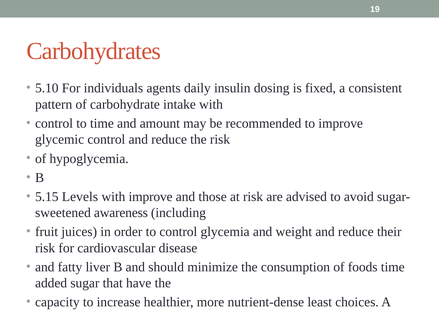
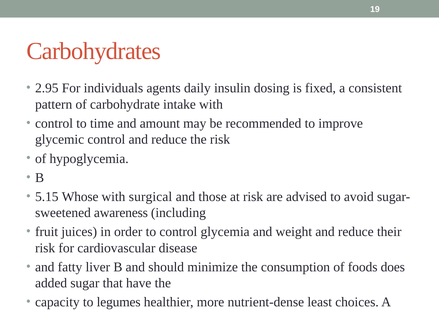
5.10: 5.10 -> 2.95
Levels: Levels -> Whose
with improve: improve -> surgical
foods time: time -> does
increase: increase -> legumes
